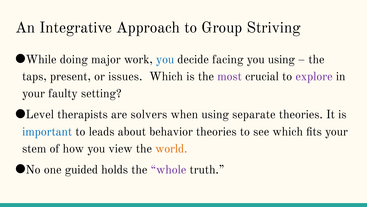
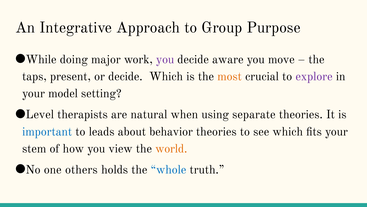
Striving: Striving -> Purpose
you at (165, 59) colour: blue -> purple
facing: facing -> aware
you using: using -> move
or issues: issues -> decide
most colour: purple -> orange
faulty: faulty -> model
solvers: solvers -> natural
guided: guided -> others
whole colour: purple -> blue
